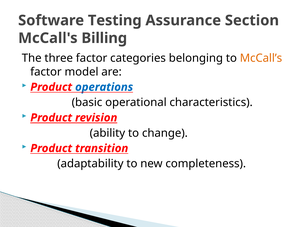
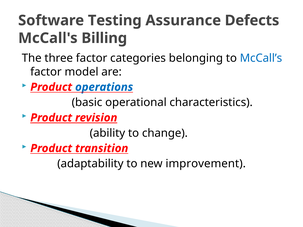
Section: Section -> Defects
McCall’s colour: orange -> blue
completeness: completeness -> improvement
